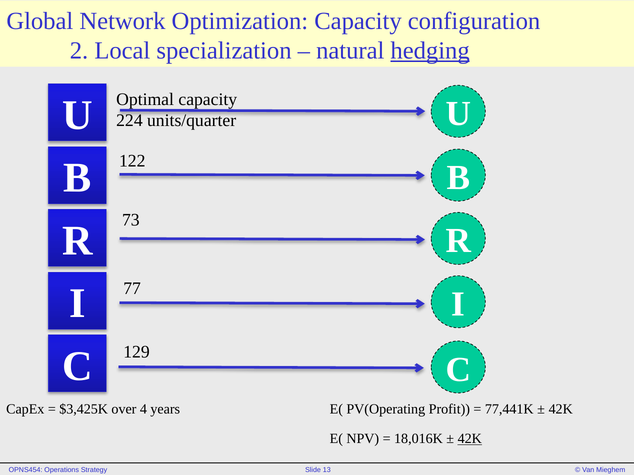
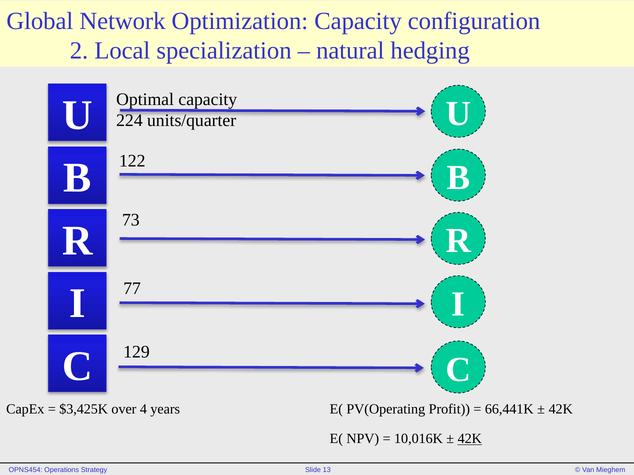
hedging underline: present -> none
77,441K: 77,441K -> 66,441K
18,016K: 18,016K -> 10,016K
